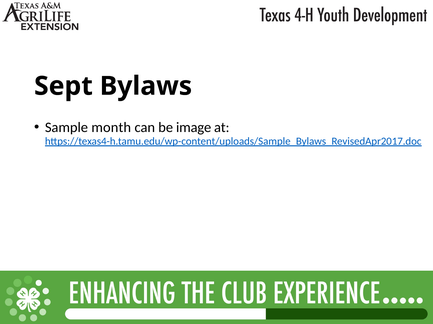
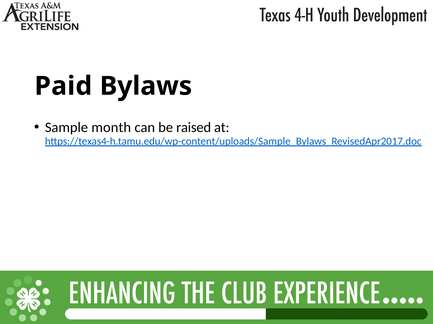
Sept: Sept -> Paid
image: image -> raised
